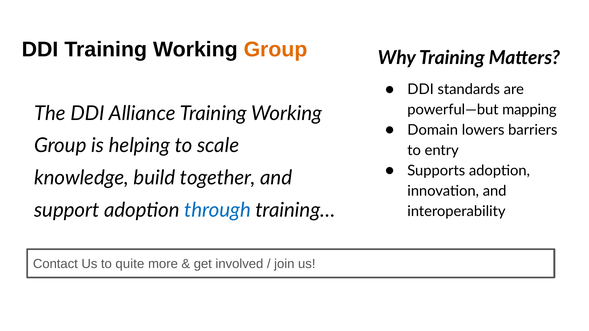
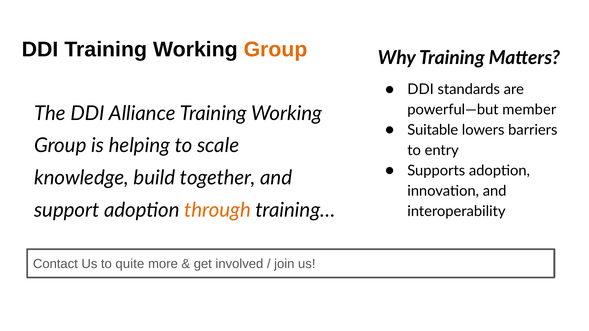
mapping: mapping -> member
Domain: Domain -> Suitable
through colour: blue -> orange
